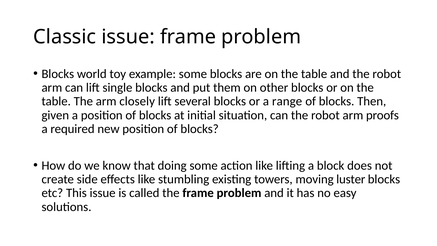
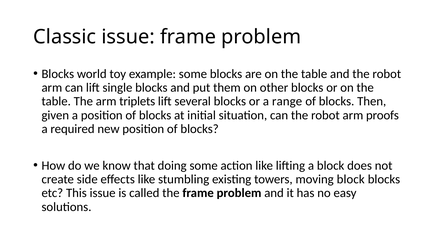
closely: closely -> triplets
moving luster: luster -> block
